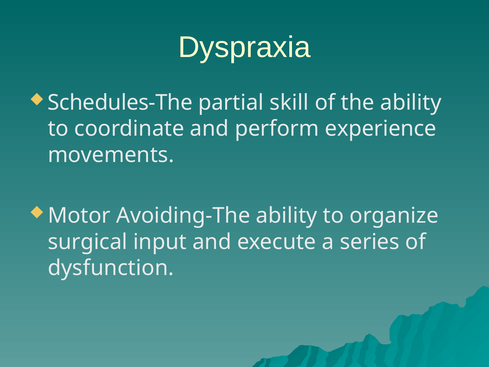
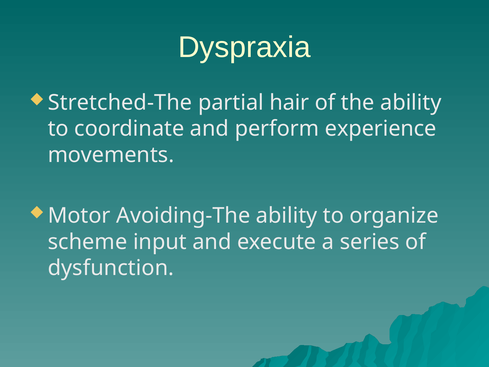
Schedules-The: Schedules-The -> Stretched-The
skill: skill -> hair
surgical: surgical -> scheme
